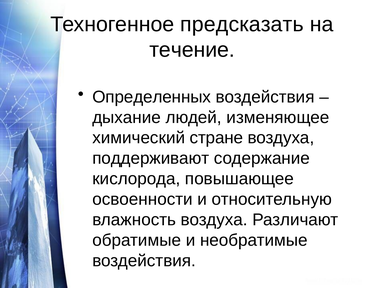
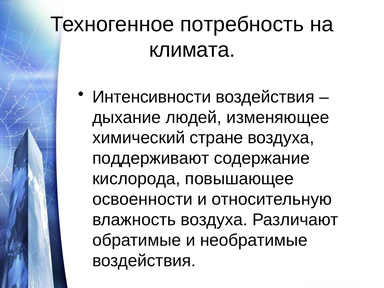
предсказать: предсказать -> потребность
течение: течение -> климата
Определенных: Определенных -> Интенсивности
